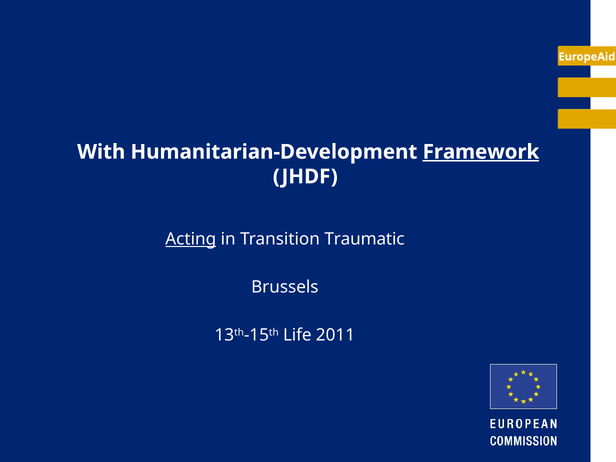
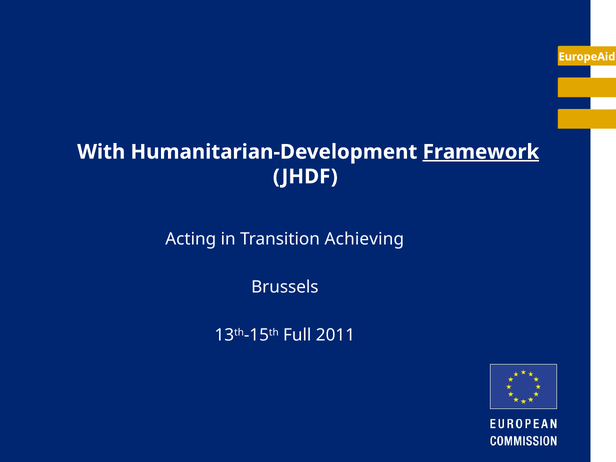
Acting underline: present -> none
Traumatic: Traumatic -> Achieving
Life: Life -> Full
